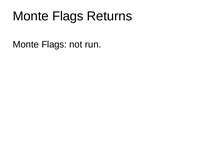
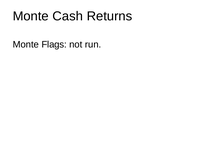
Flags at (68, 16): Flags -> Cash
